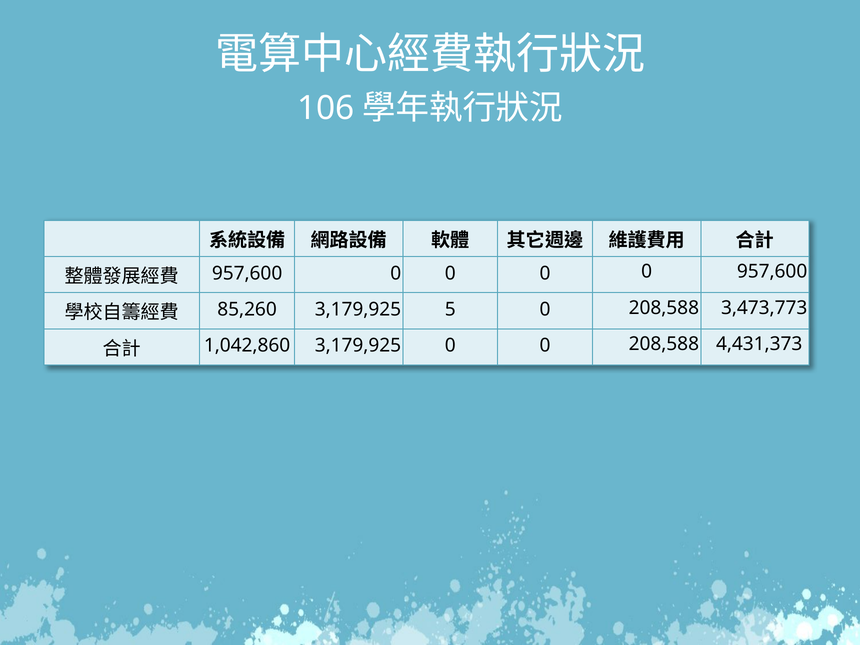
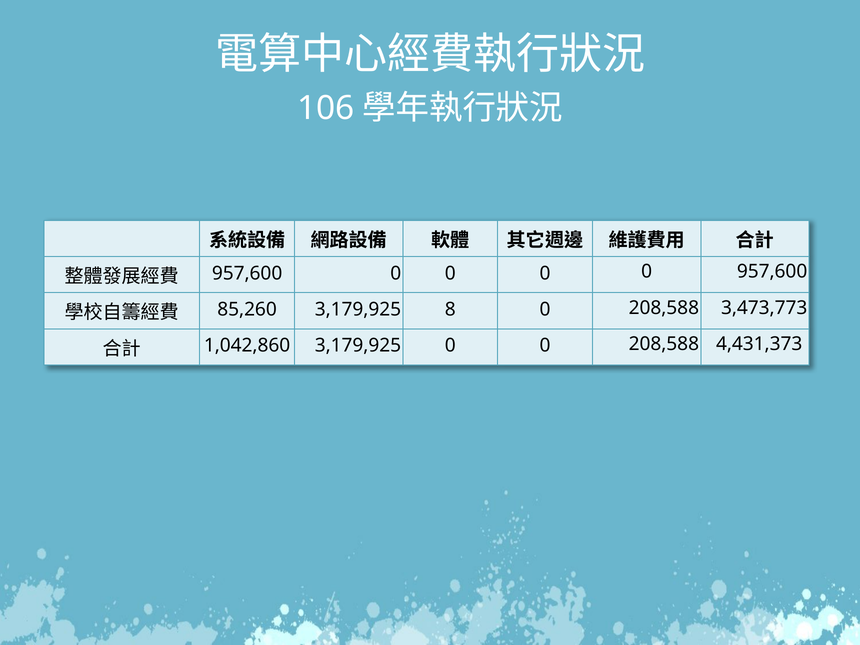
5: 5 -> 8
